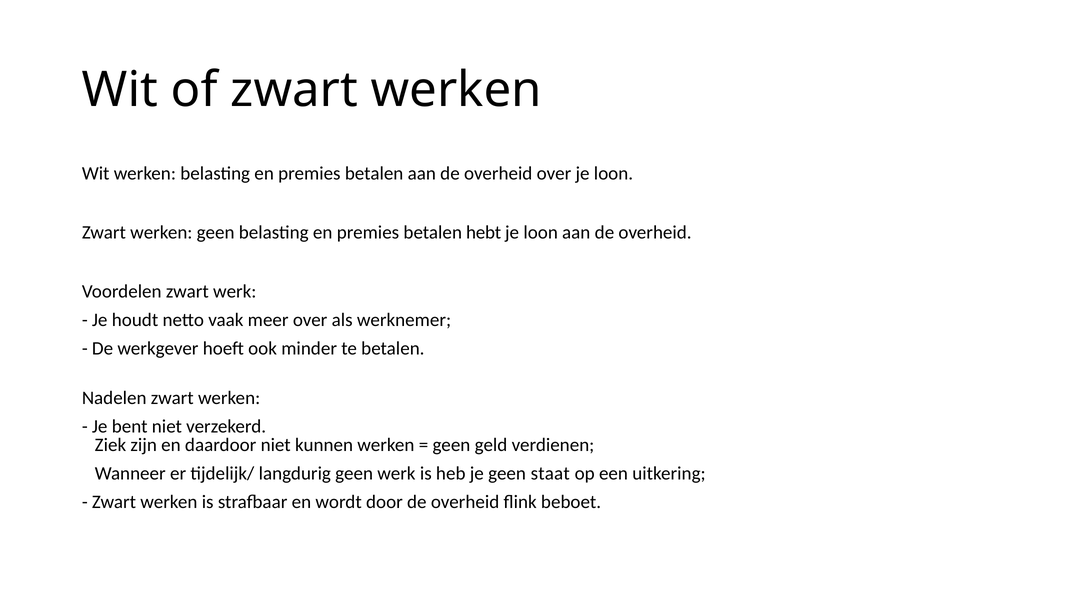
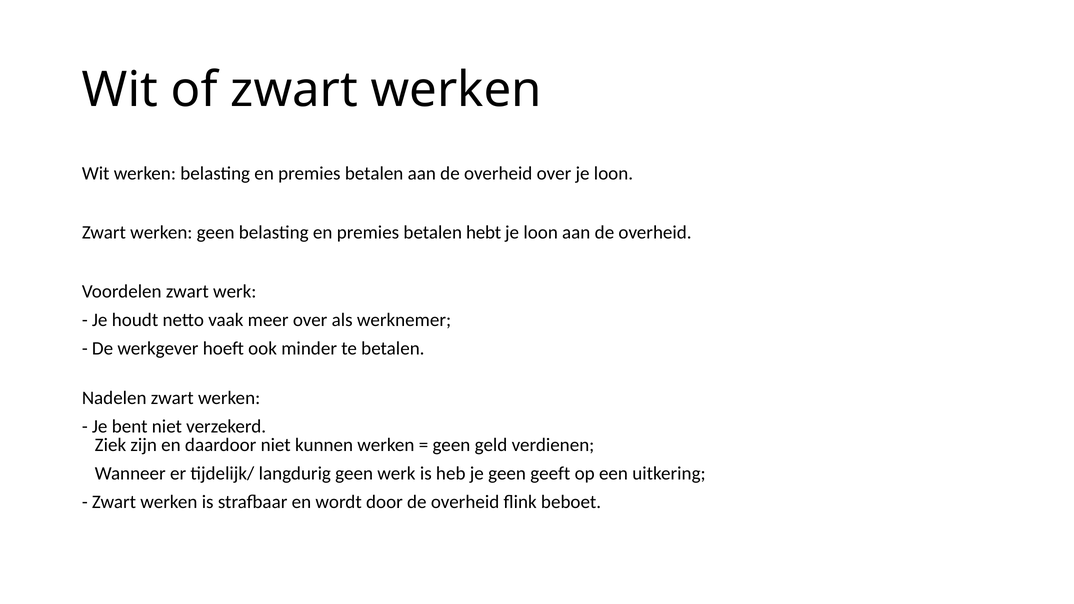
staat: staat -> geeft
